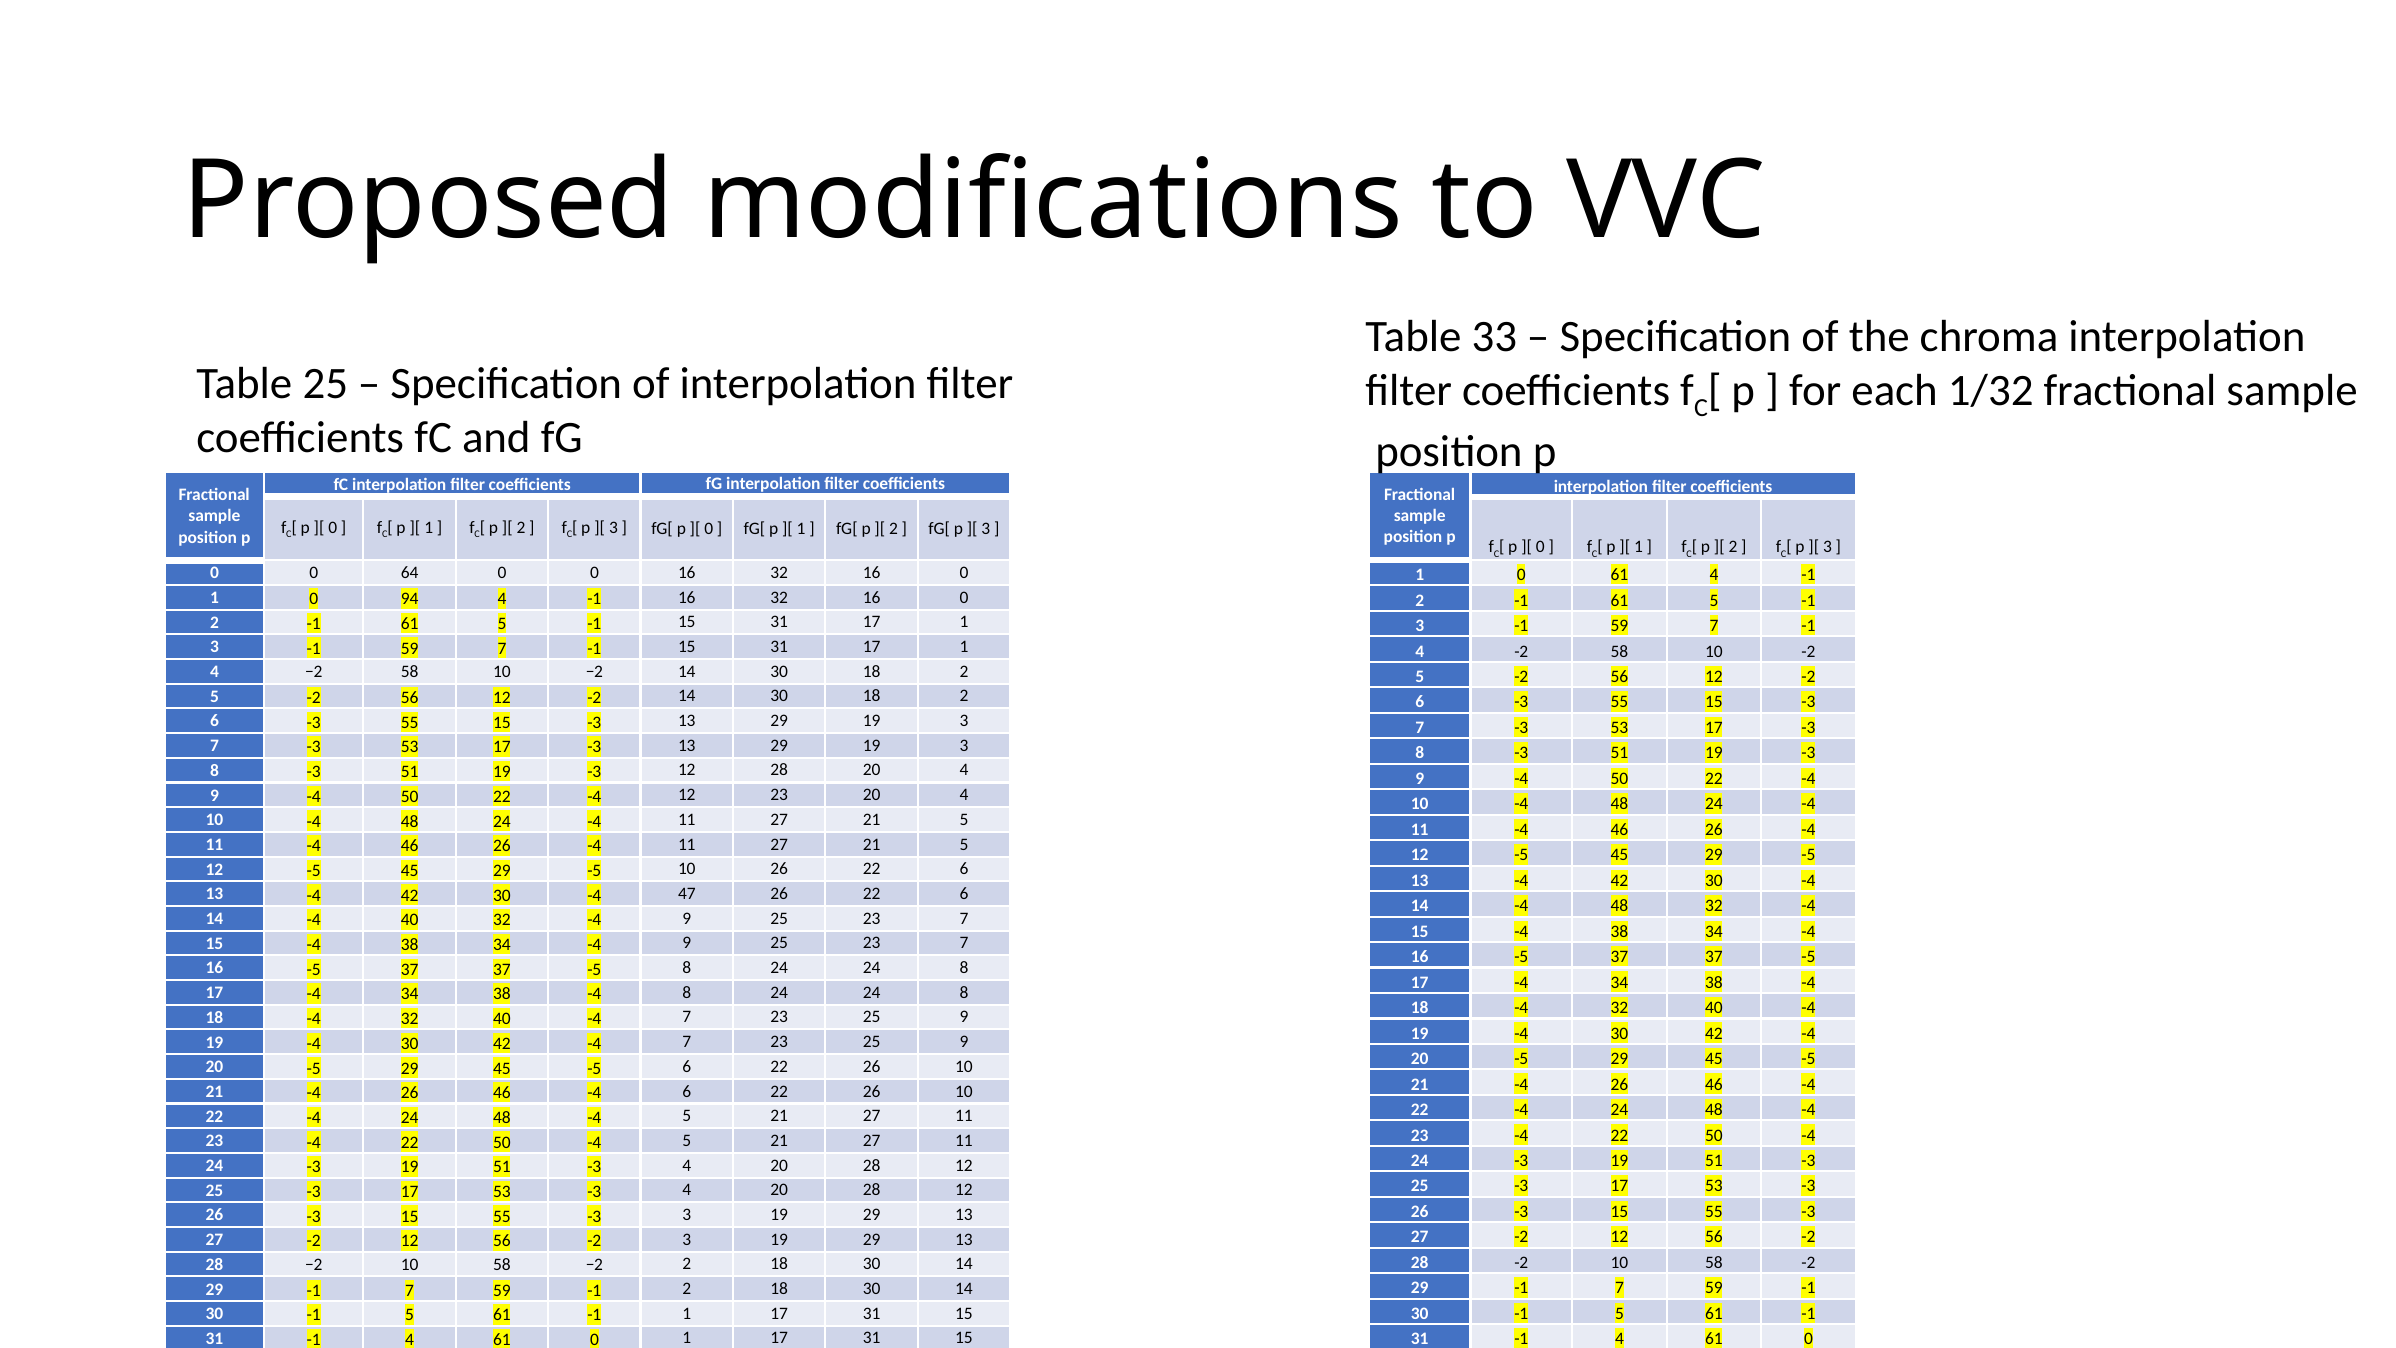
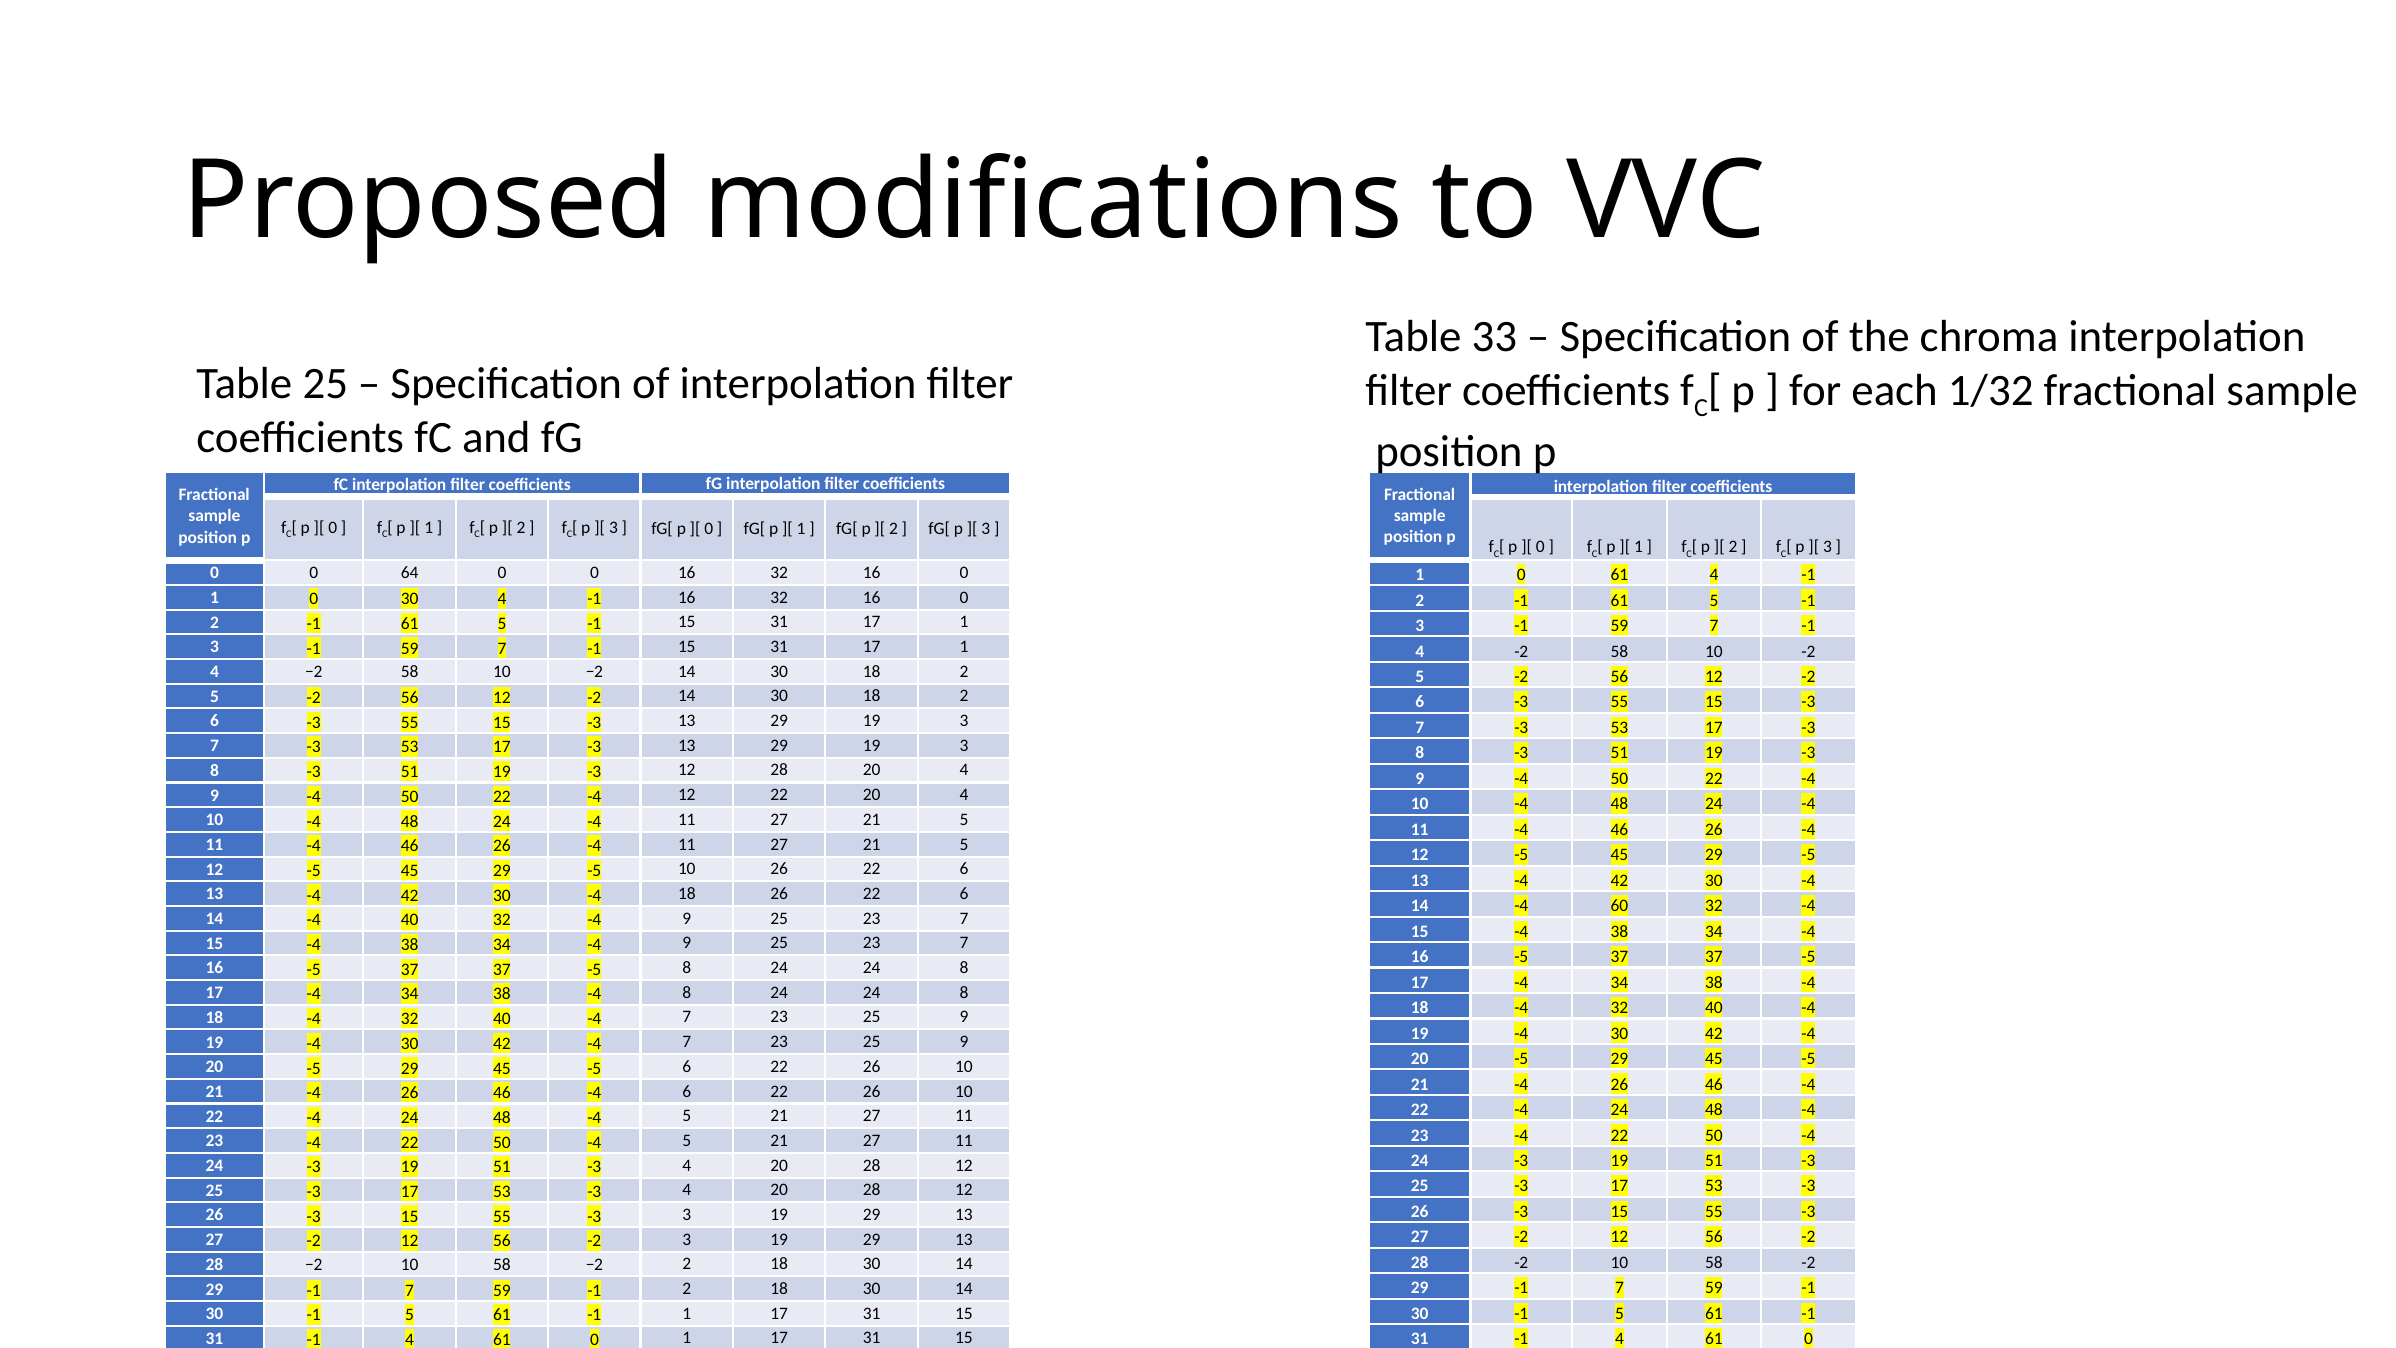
0 94: 94 -> 30
12 23: 23 -> 22
30 -4 47: 47 -> 18
14 -4 48: 48 -> 60
